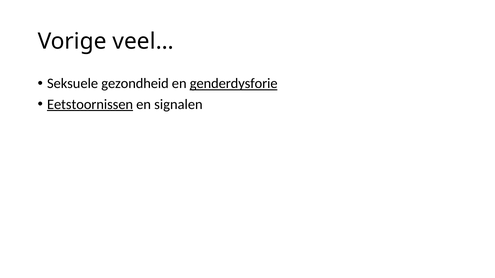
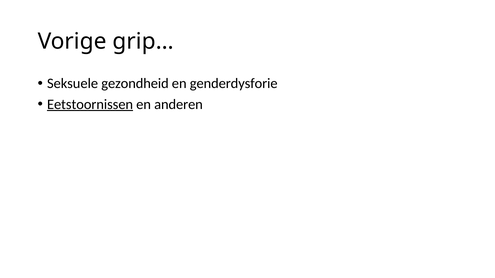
veel…: veel… -> grip…
genderdysforie underline: present -> none
signalen: signalen -> anderen
